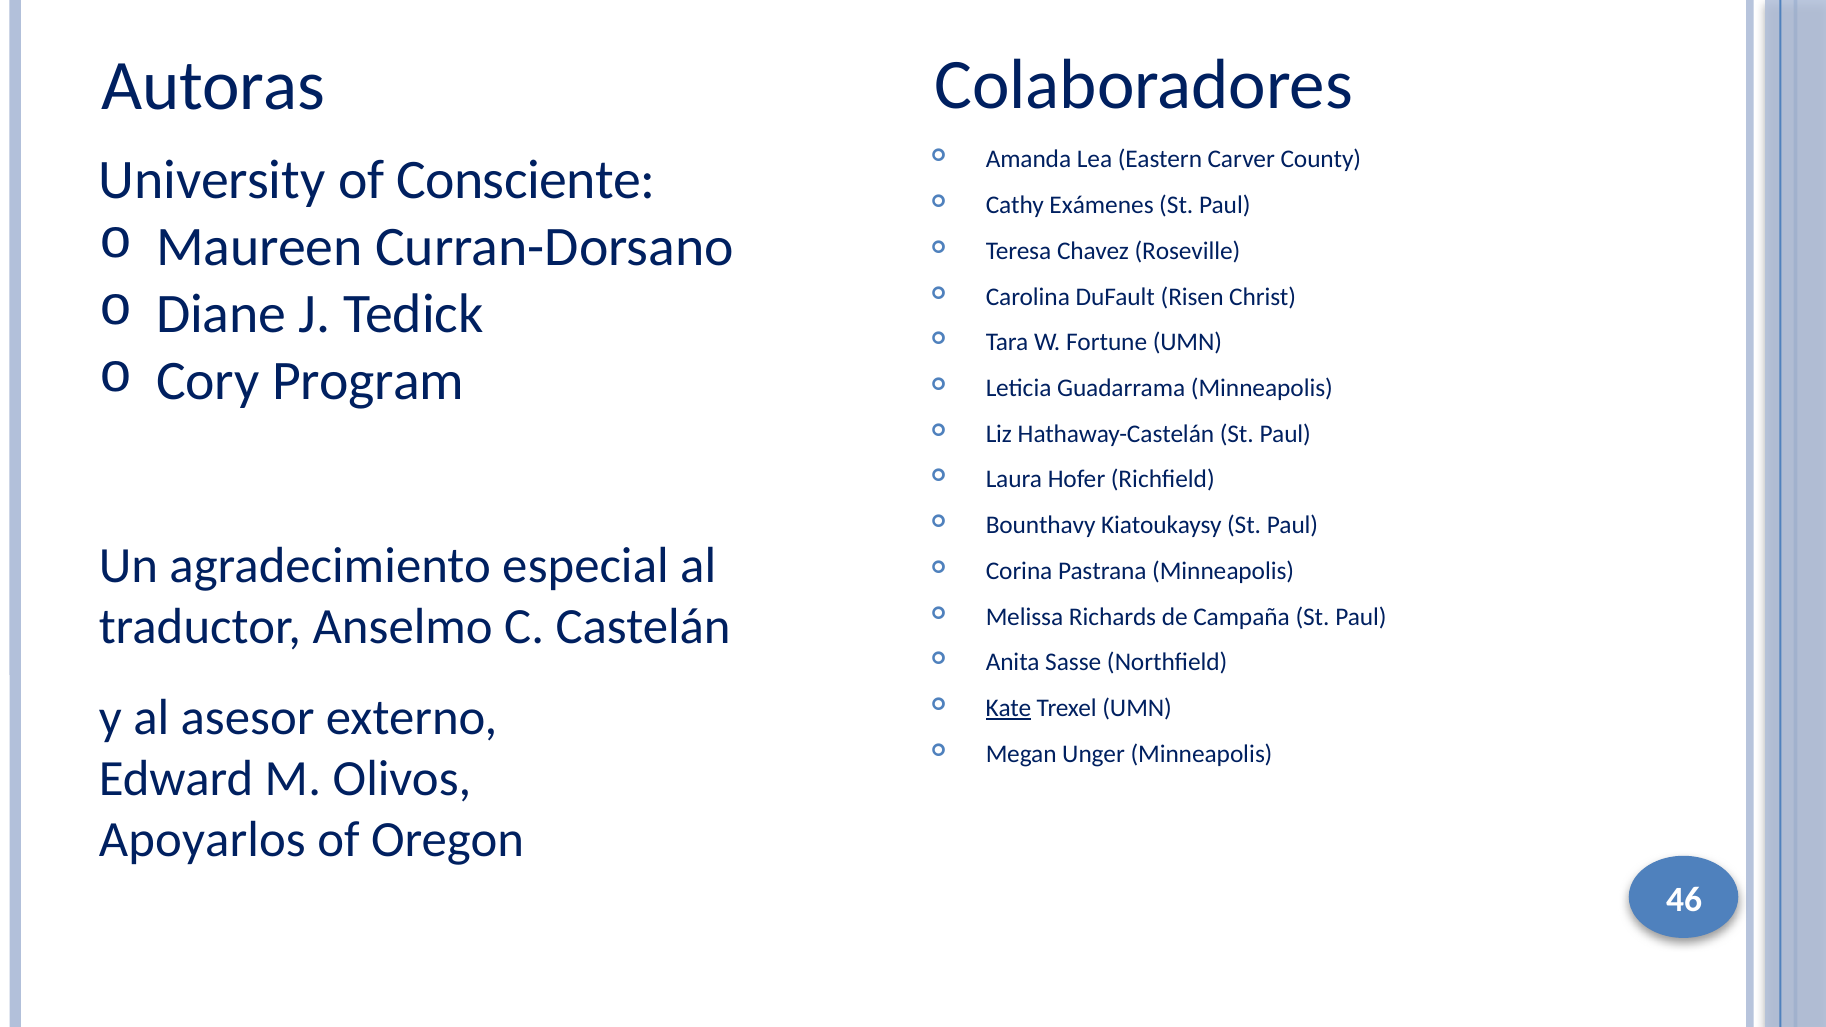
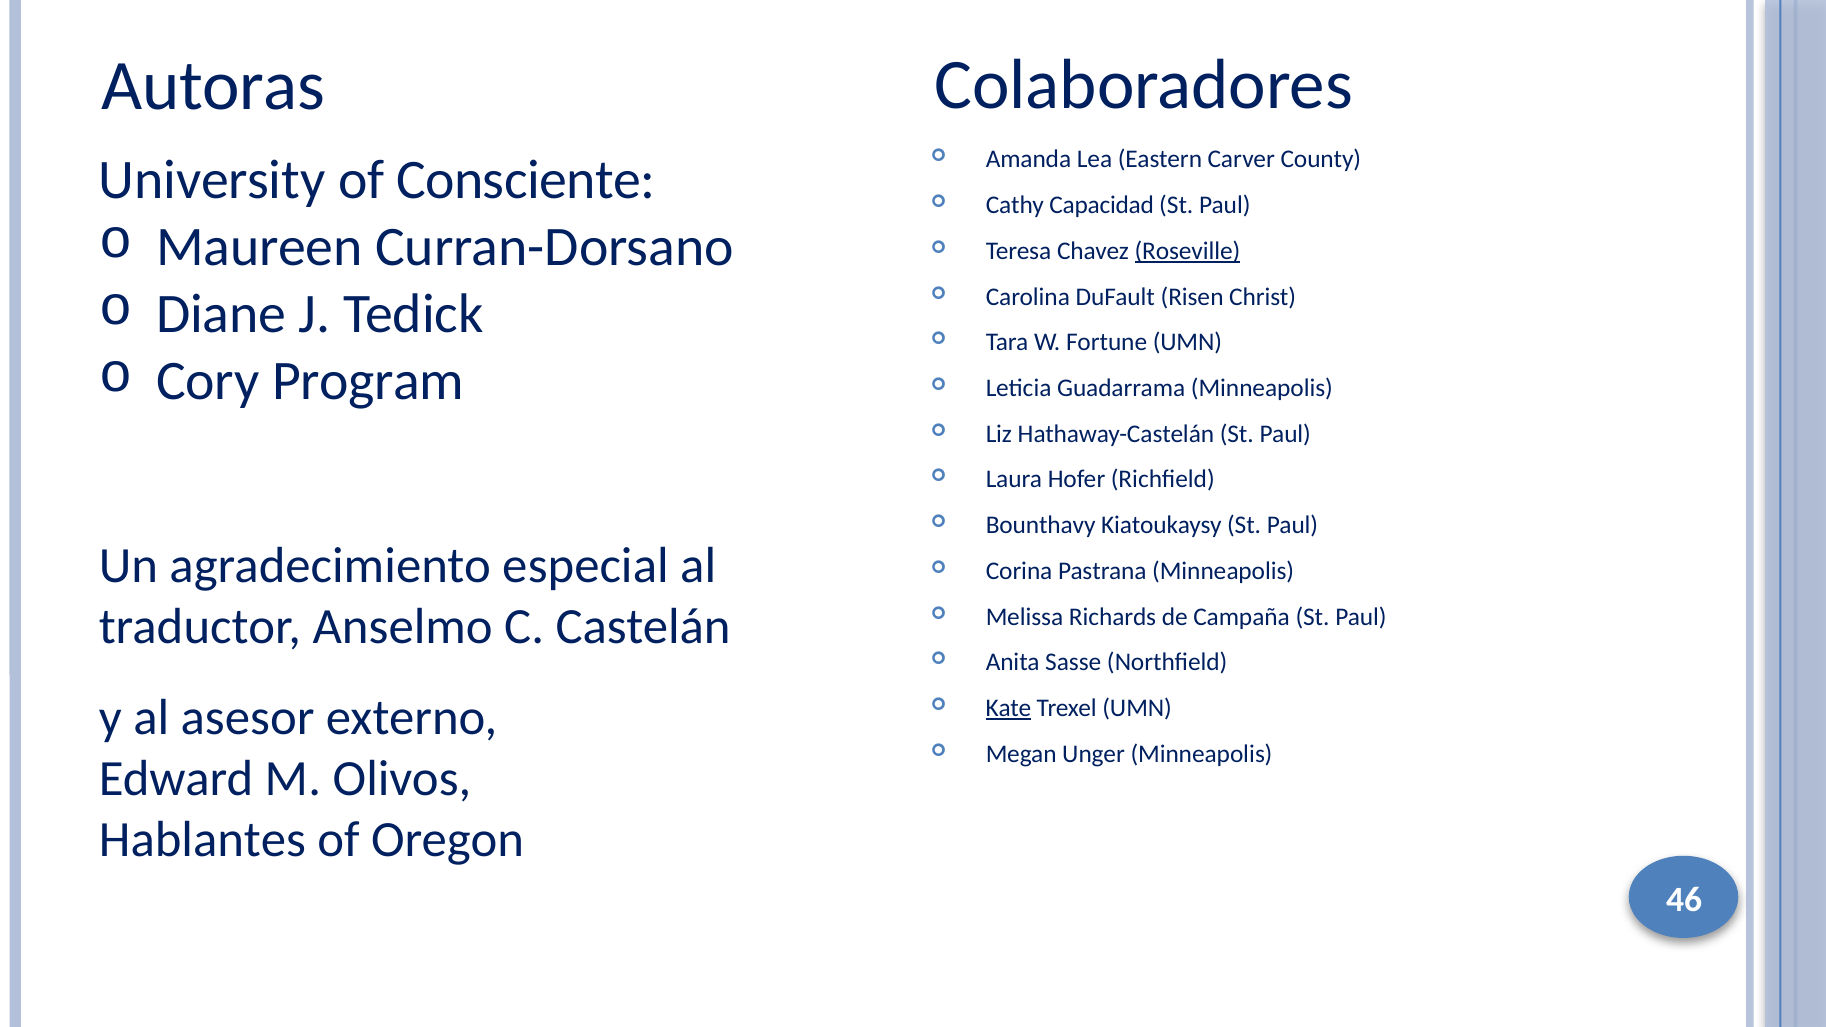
Exámenes: Exámenes -> Capacidad
Roseville underline: none -> present
Apoyarlos: Apoyarlos -> Hablantes
